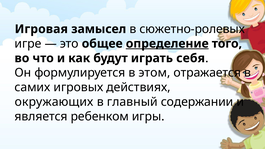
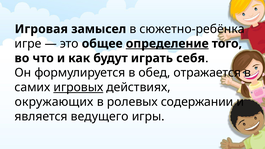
сюжетно-ролевых: сюжетно-ролевых -> сюжетно-ребёнка
этом: этом -> обед
игровых underline: none -> present
главный: главный -> ролевых
ребенком: ребенком -> ведущего
